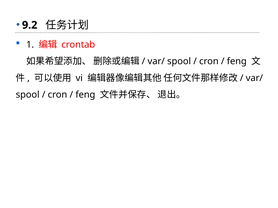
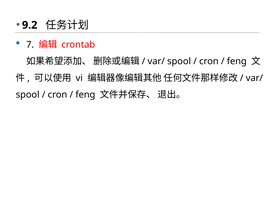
1: 1 -> 7
